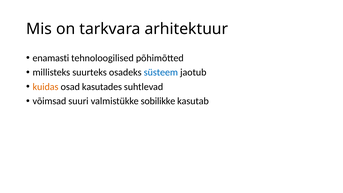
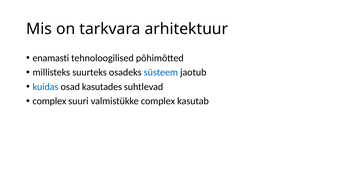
kuidas colour: orange -> blue
võimsad at (49, 101): võimsad -> complex
valmistükke sobilikke: sobilikke -> complex
